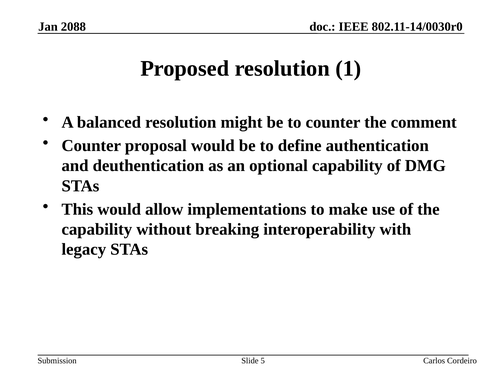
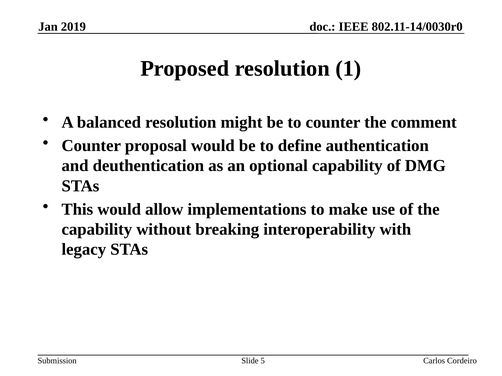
2088: 2088 -> 2019
